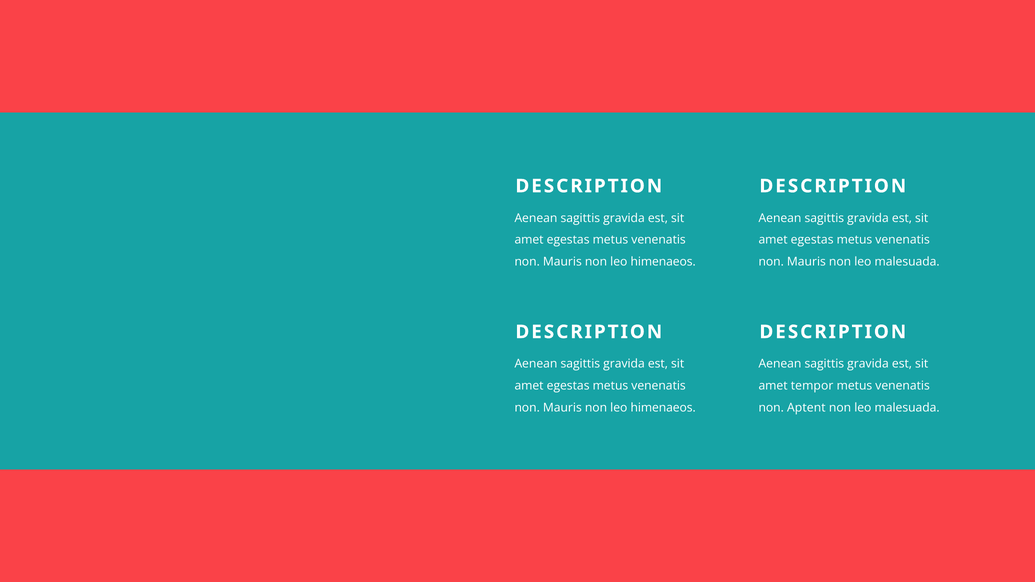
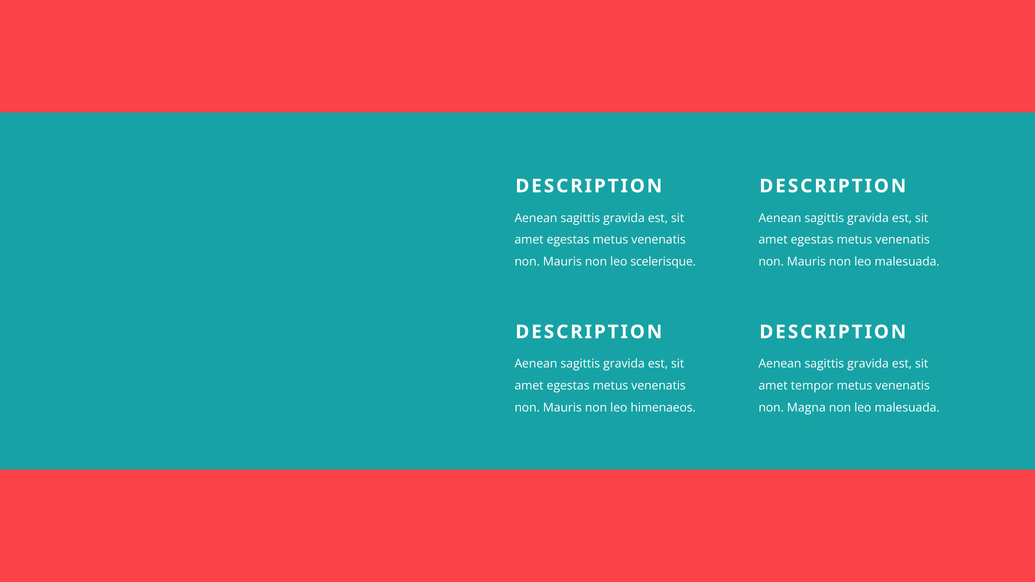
himenaeos at (663, 262): himenaeos -> scelerisque
Aptent: Aptent -> Magna
